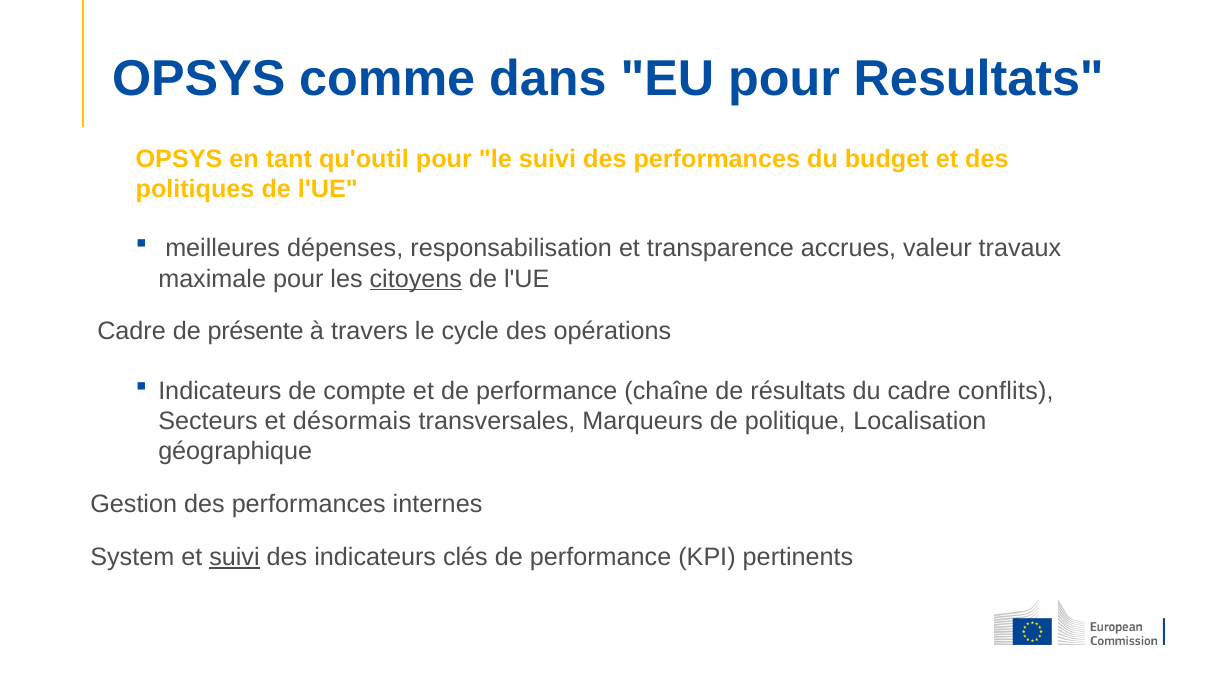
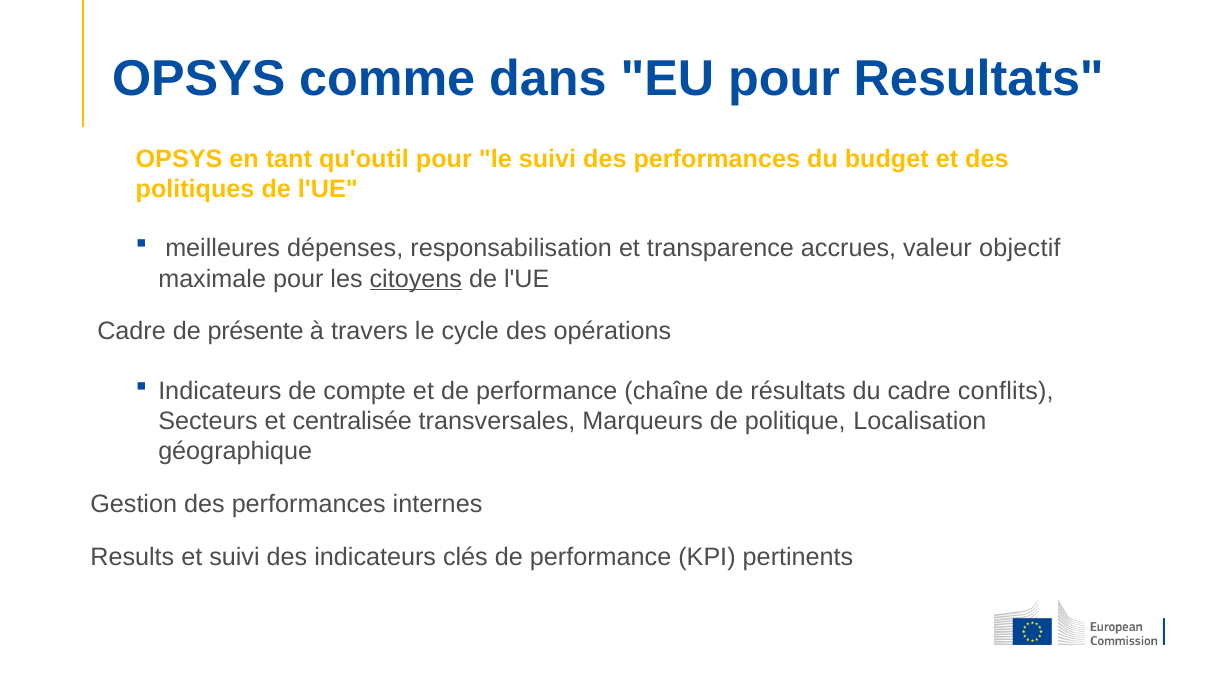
travaux: travaux -> objectif
désormais: désormais -> centralisée
System: System -> Results
suivi at (234, 557) underline: present -> none
